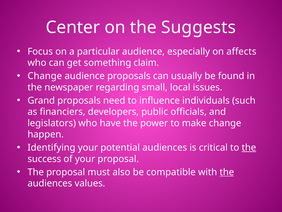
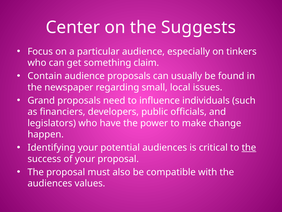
affects: affects -> tinkers
Change at (45, 76): Change -> Contain
the at (227, 172) underline: present -> none
